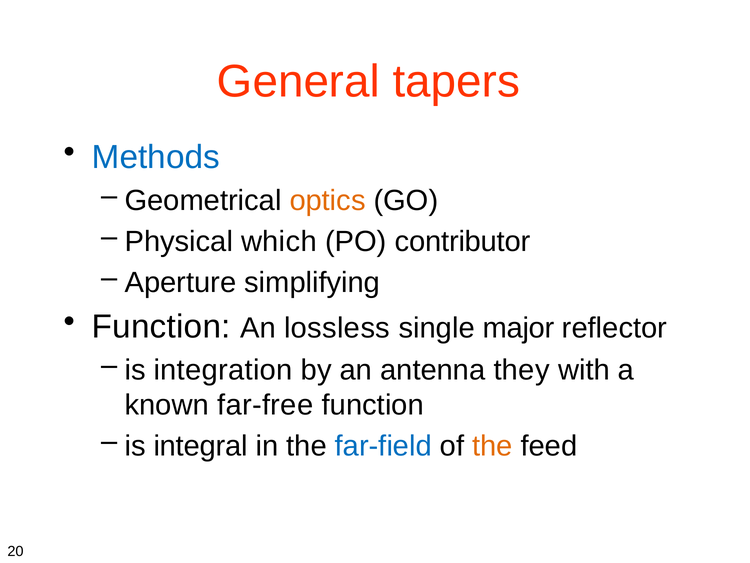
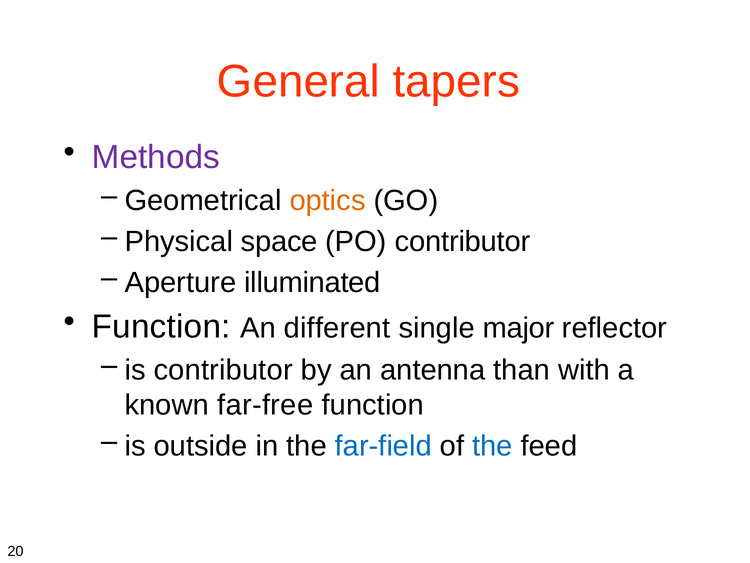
Methods colour: blue -> purple
which: which -> space
simplifying: simplifying -> illuminated
lossless: lossless -> different
is integration: integration -> contributor
they: they -> than
integral: integral -> outside
the at (492, 446) colour: orange -> blue
